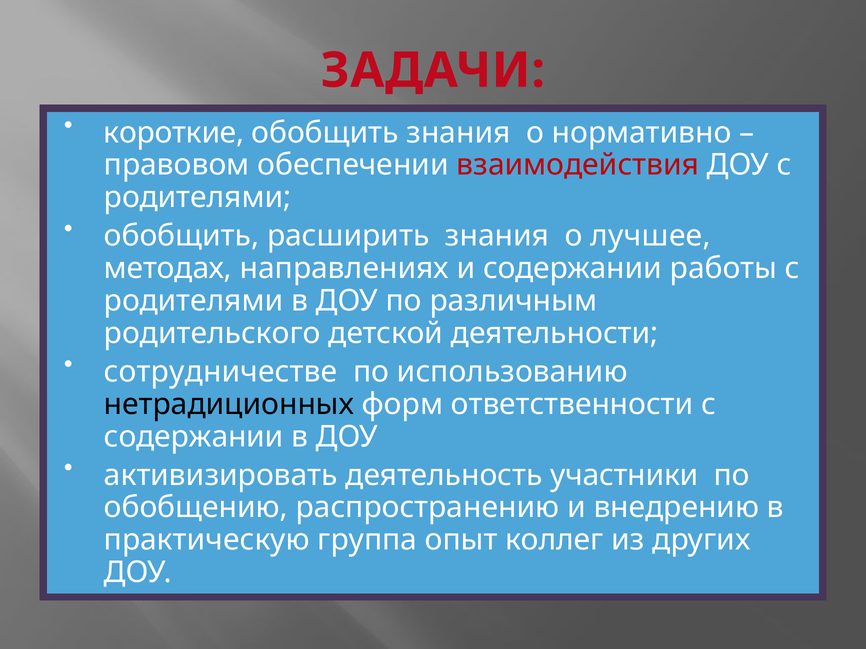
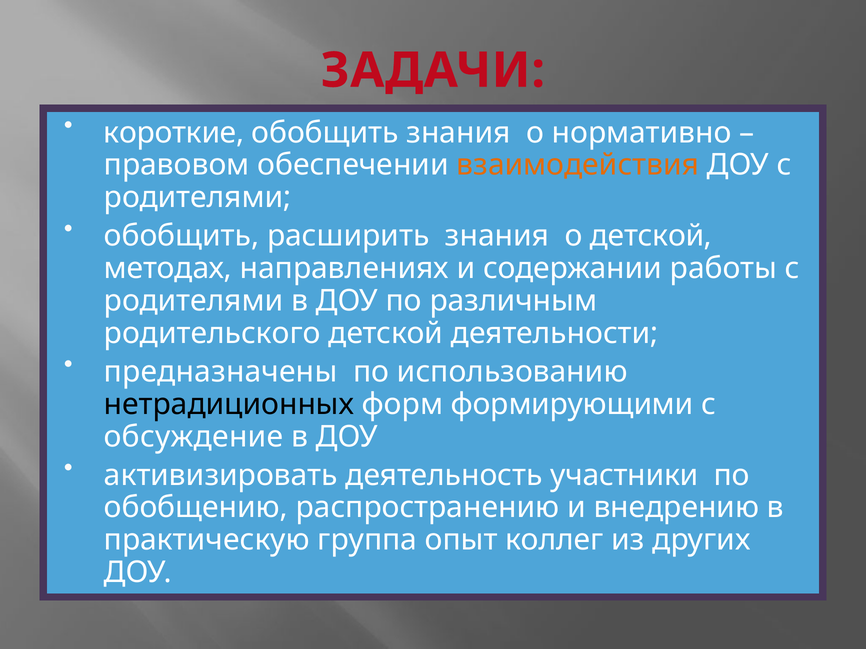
взаимодействия colour: red -> orange
о лучшее: лучшее -> детской
сотрудничестве: сотрудничестве -> предназначены
ответственности: ответственности -> формирующими
содержании at (194, 437): содержании -> обсуждение
